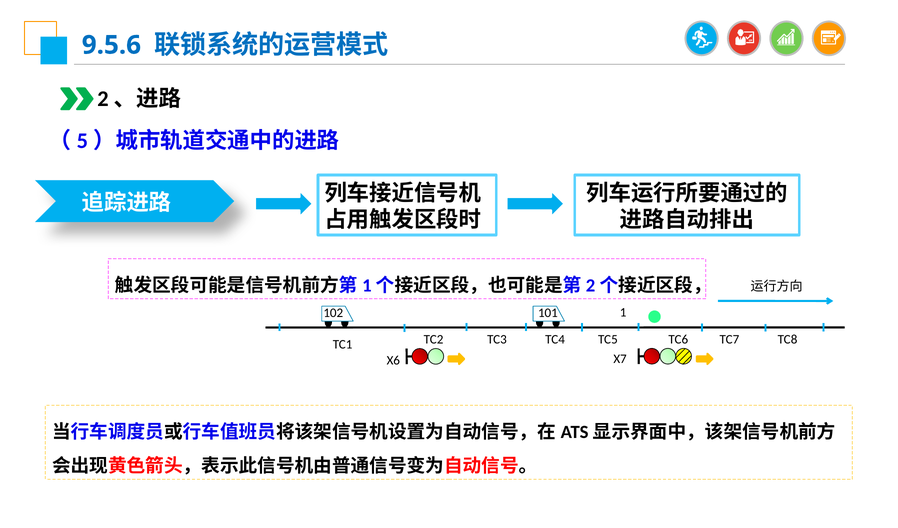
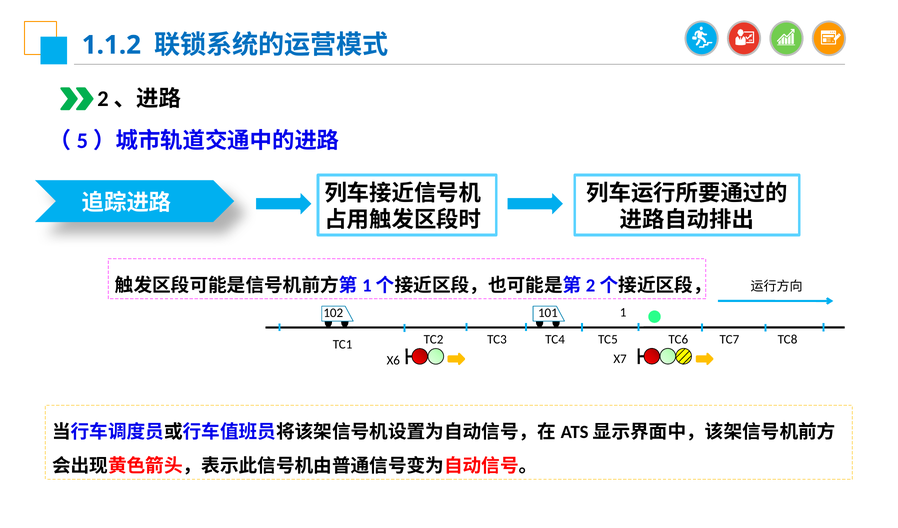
9.5.6: 9.5.6 -> 1.1.2
